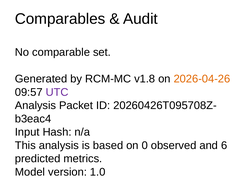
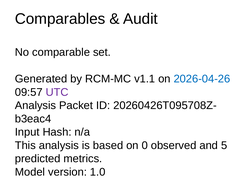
v1.8: v1.8 -> v1.1
2026-04-26 colour: orange -> blue
6: 6 -> 5
